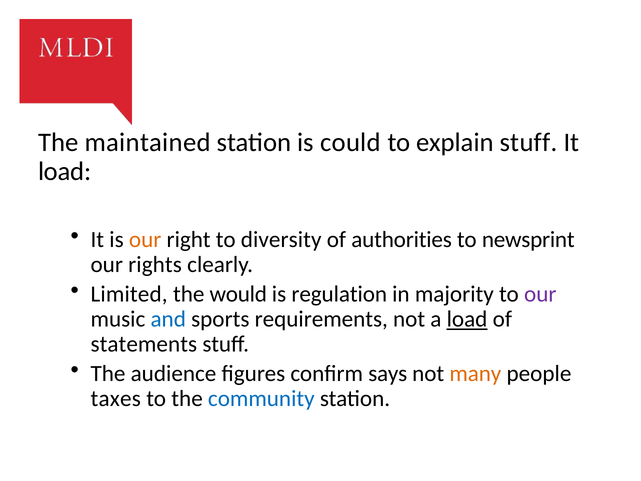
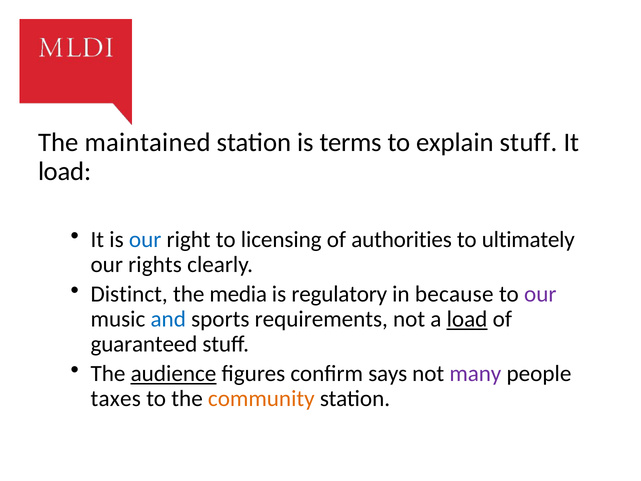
could: could -> terms
our at (145, 240) colour: orange -> blue
diversity: diversity -> licensing
newsprint: newsprint -> ultimately
Limited: Limited -> Distinct
would: would -> media
regulation: regulation -> regulatory
majority: majority -> because
statements: statements -> guaranteed
audience underline: none -> present
many colour: orange -> purple
community colour: blue -> orange
